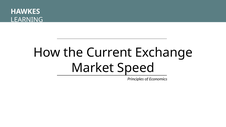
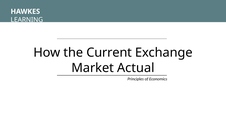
Speed: Speed -> Actual
